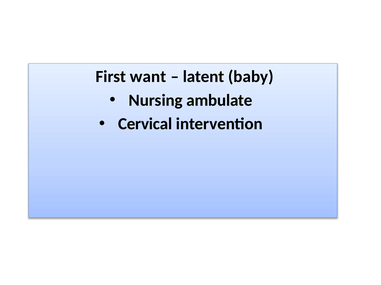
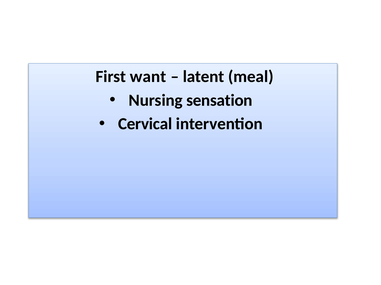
baby: baby -> meal
ambulate: ambulate -> sensation
